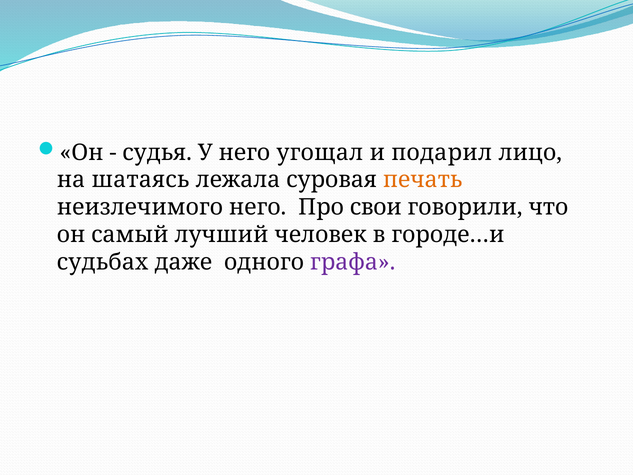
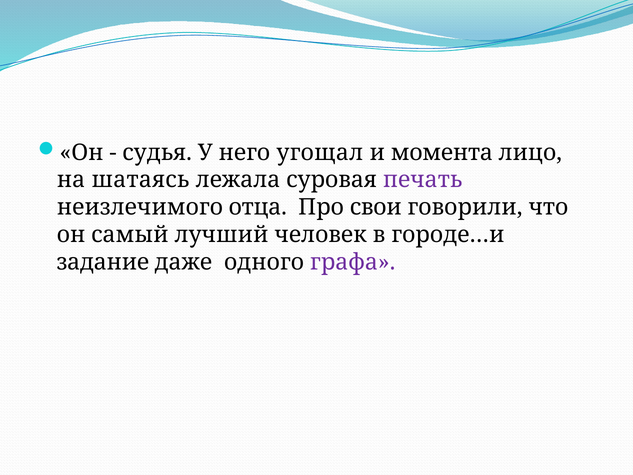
подарил: подарил -> момента
печать colour: orange -> purple
неизлечимого него: него -> отца
судьбах: судьбах -> задание
